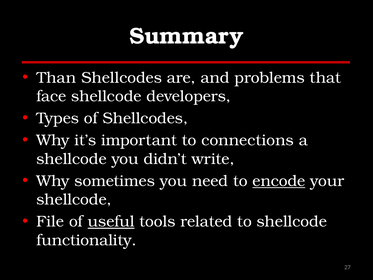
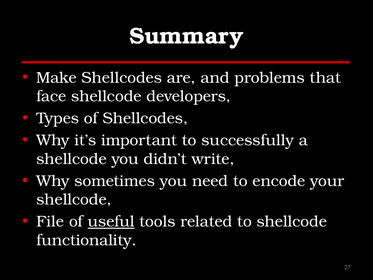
Than: Than -> Make
connections: connections -> successfully
encode underline: present -> none
